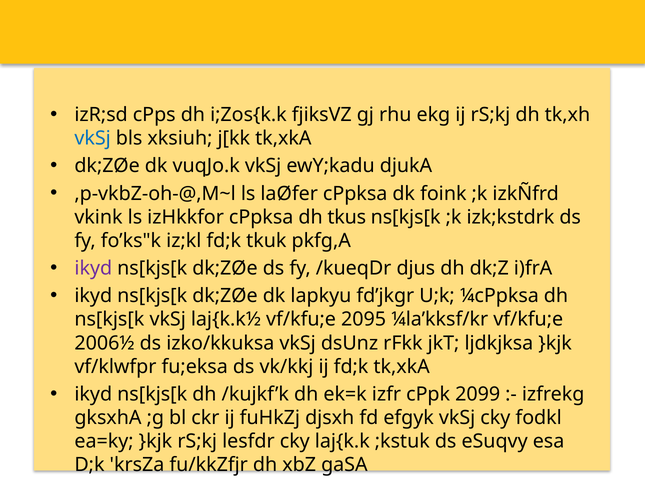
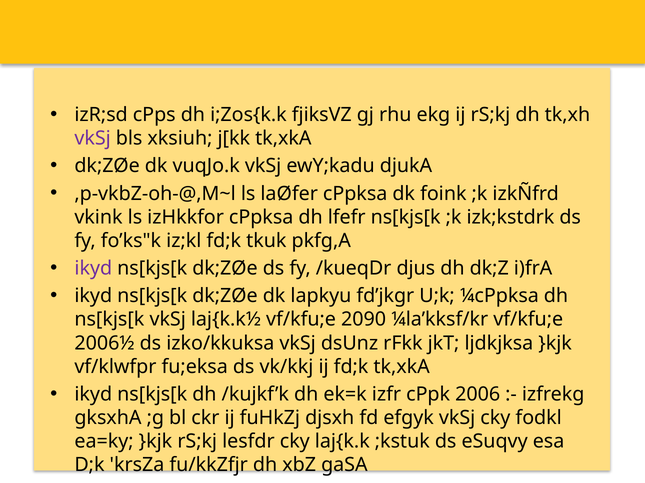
vkSj at (93, 139) colour: blue -> purple
tkus: tkus -> lfefr
2095: 2095 -> 2090
2099: 2099 -> 2006
